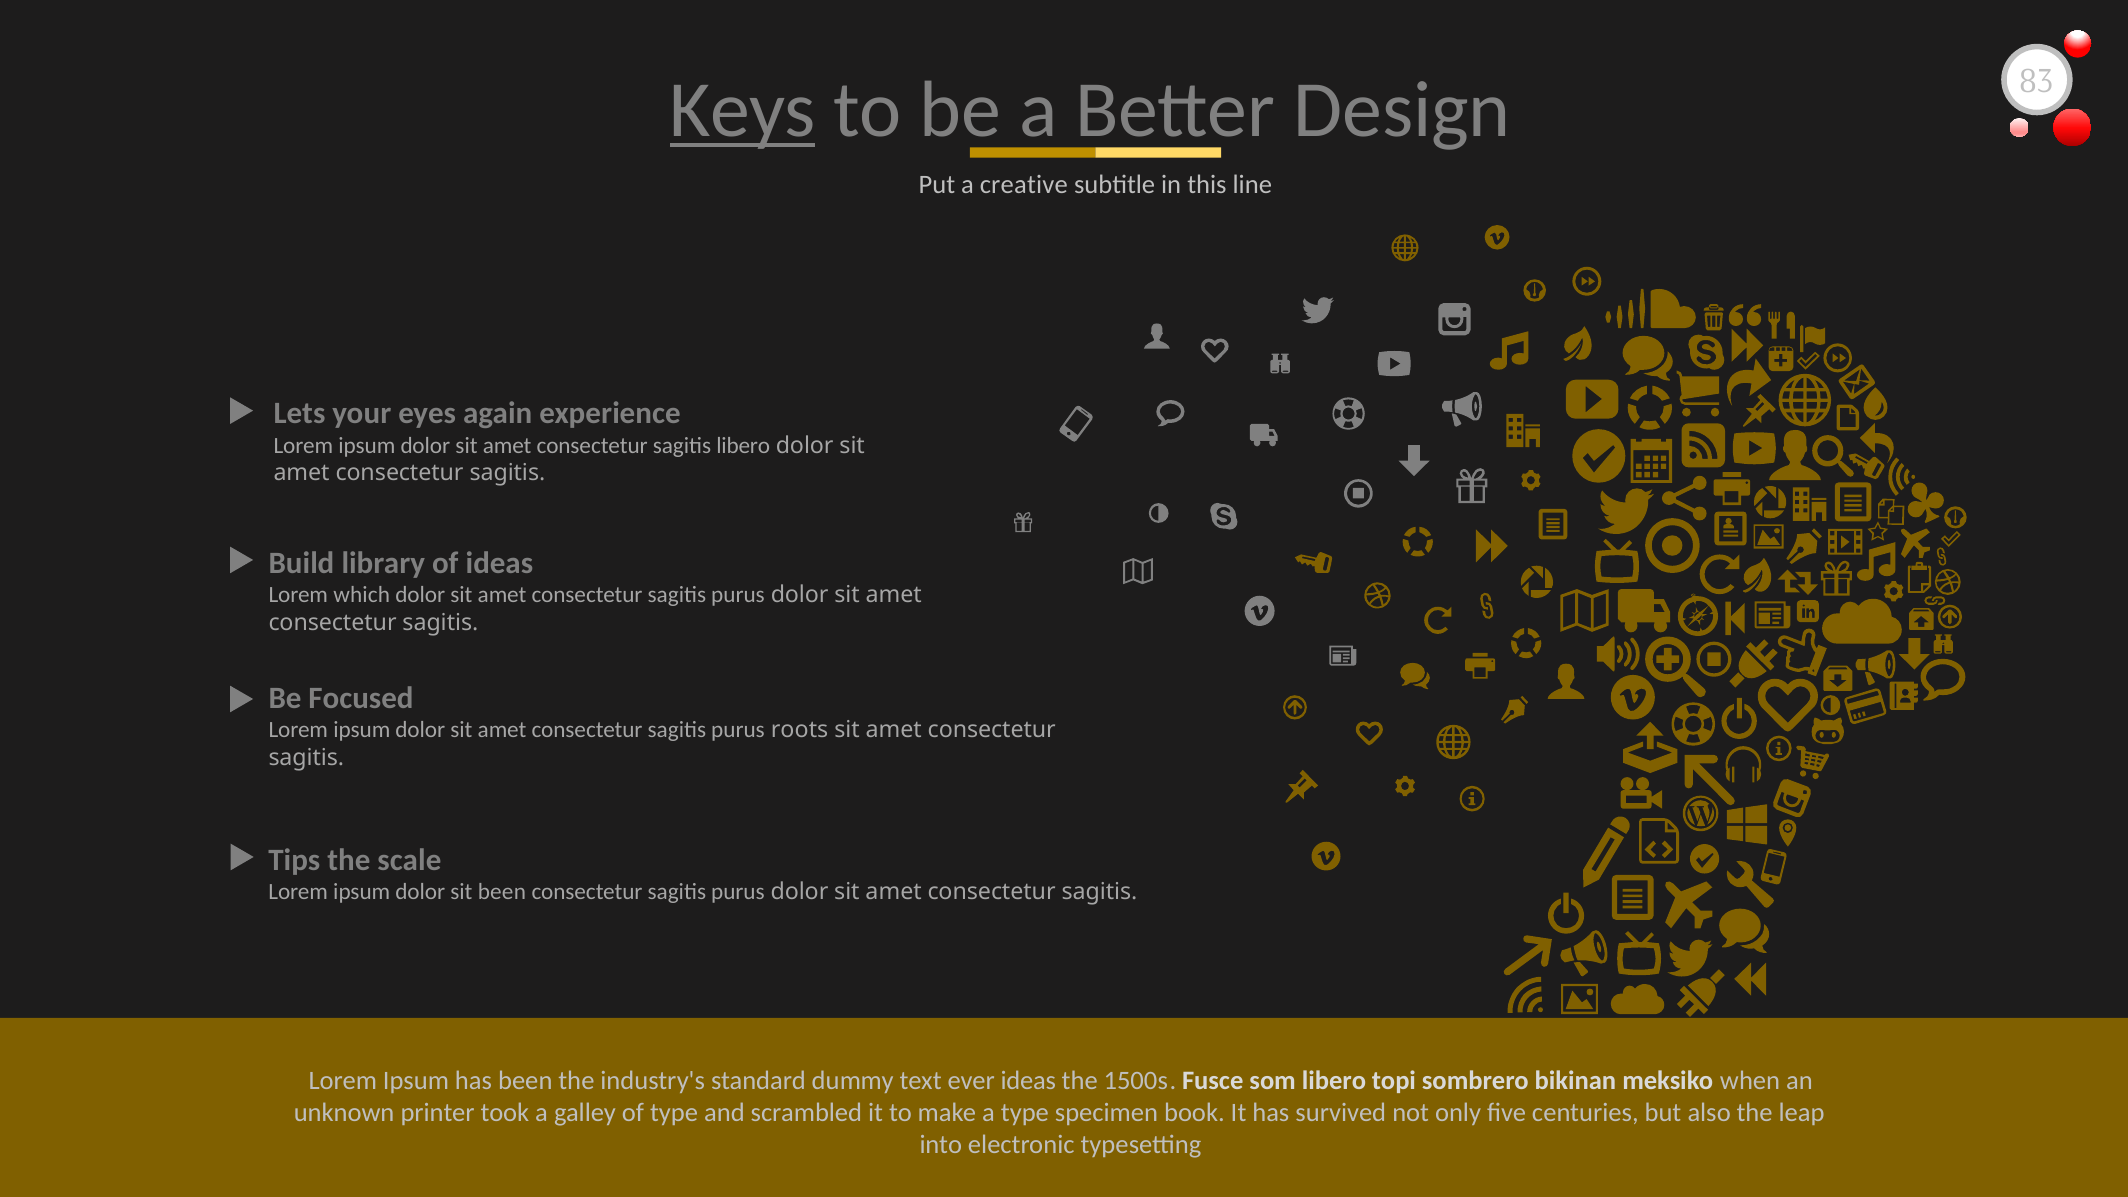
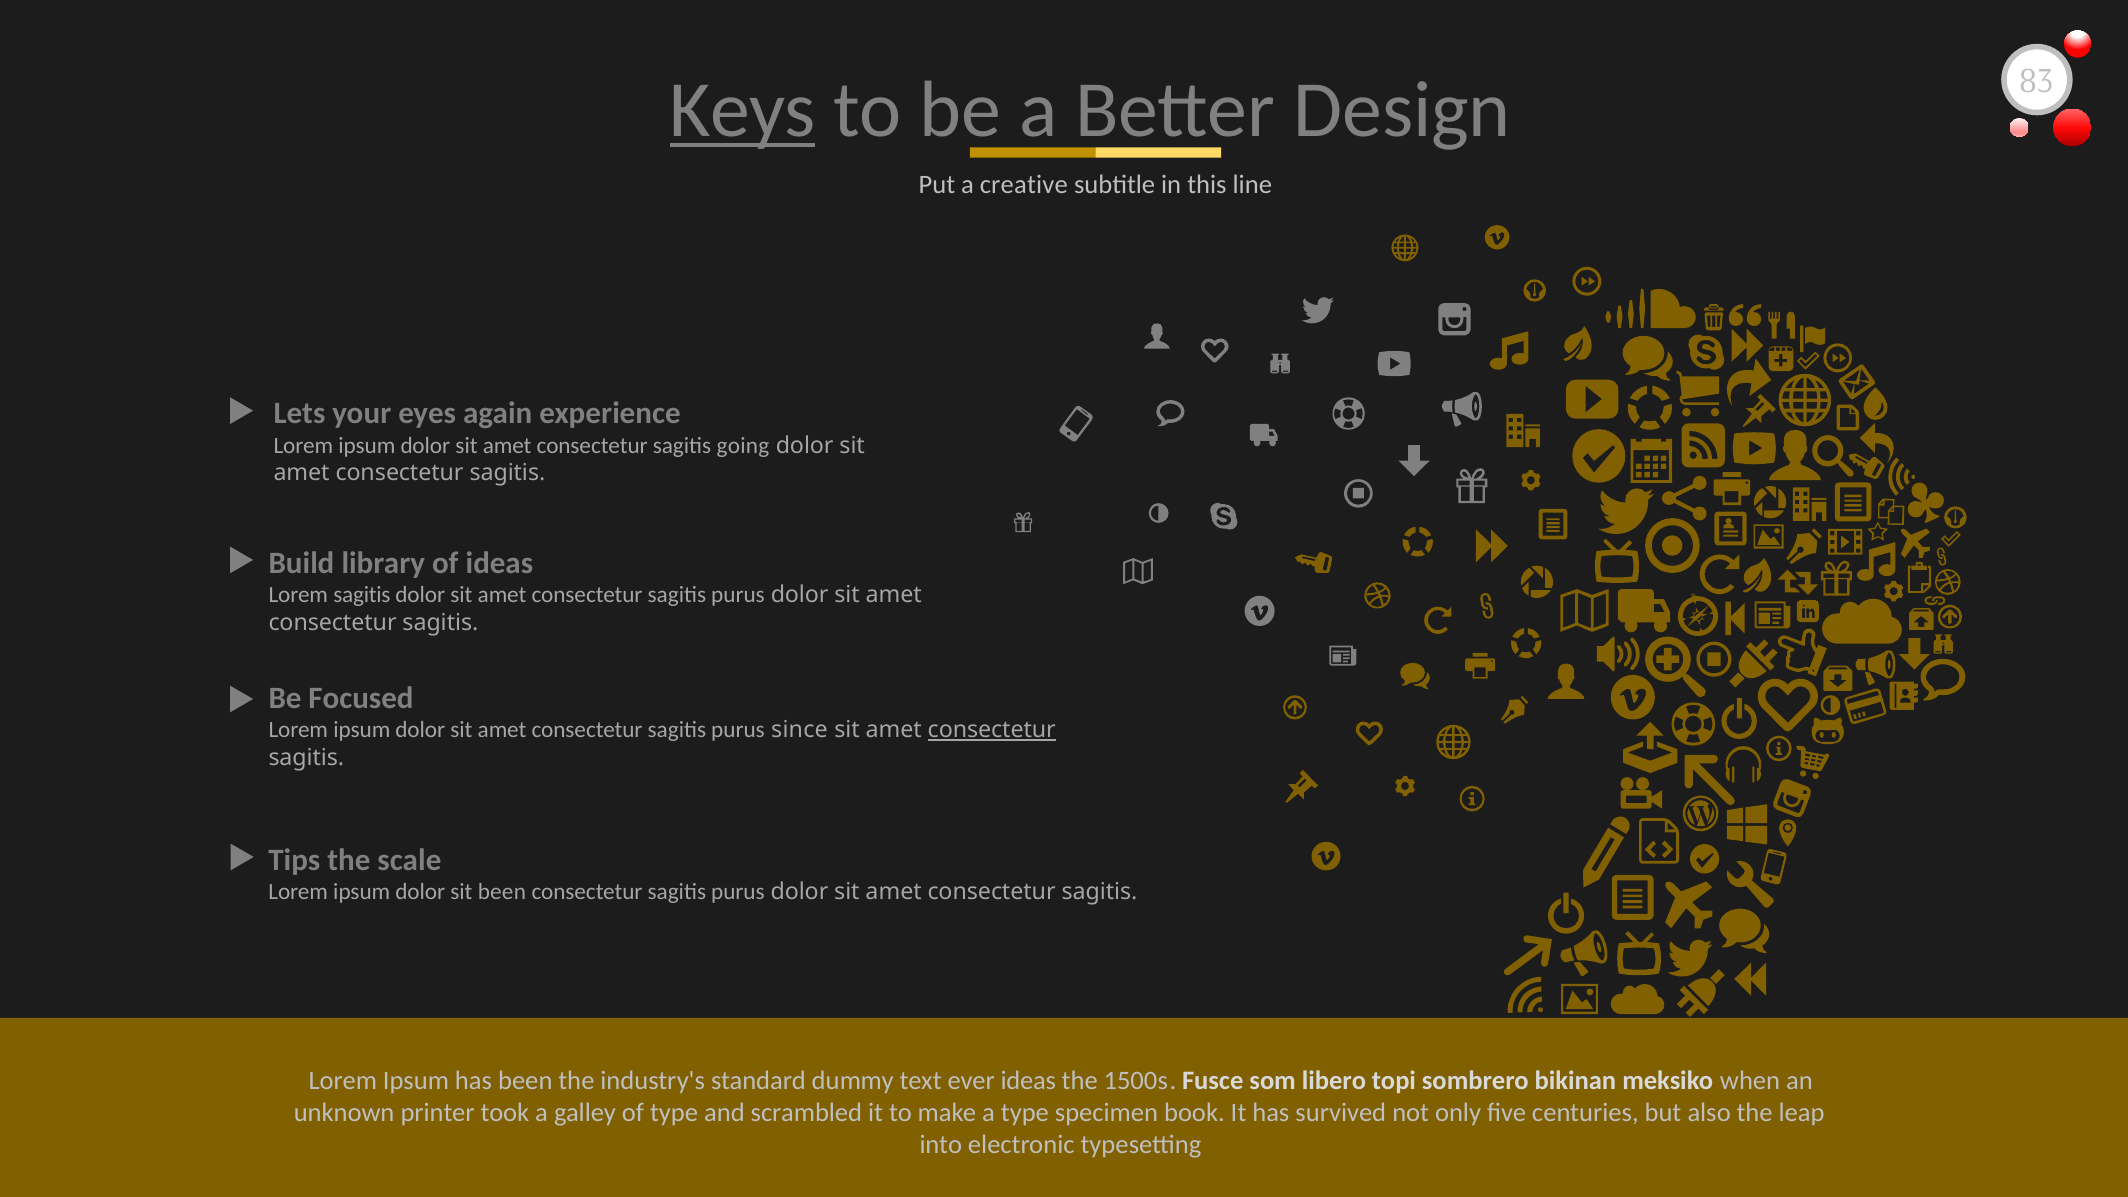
sagitis libero: libero -> going
Lorem which: which -> sagitis
roots: roots -> since
consectetur at (992, 730) underline: none -> present
